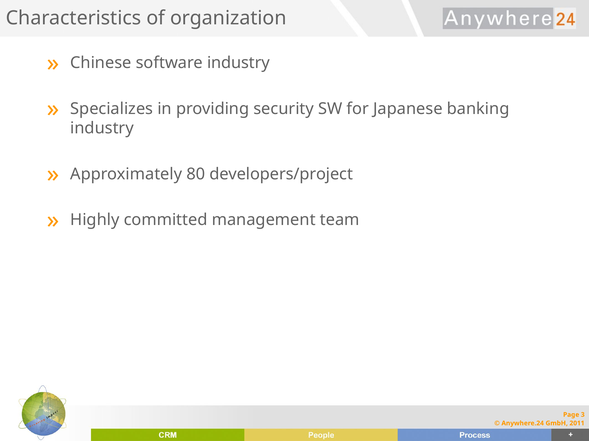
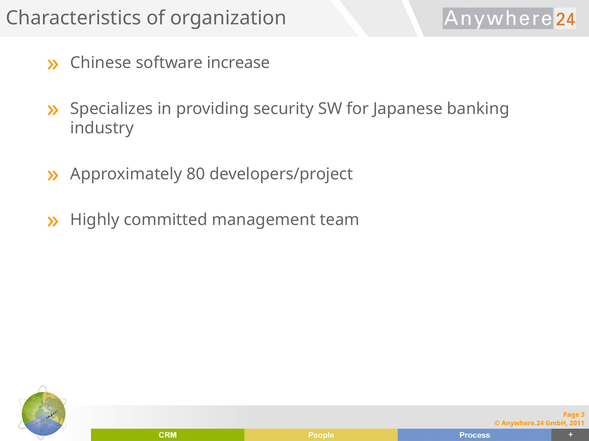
software industry: industry -> increase
